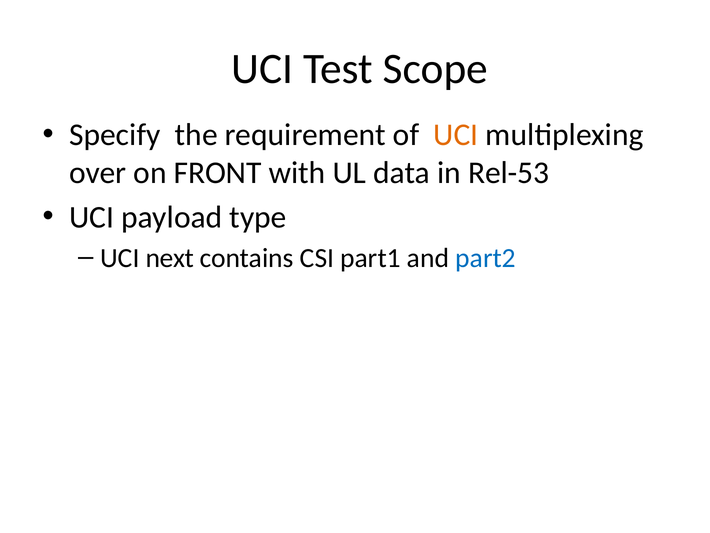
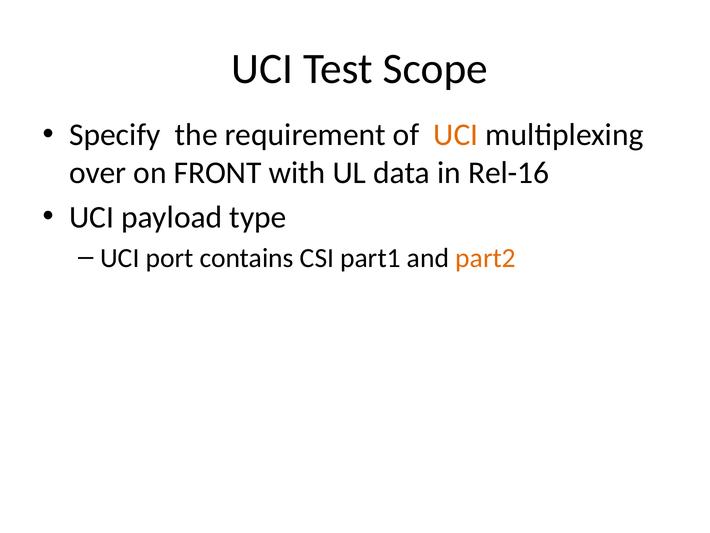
Rel-53: Rel-53 -> Rel-16
next: next -> port
part2 colour: blue -> orange
